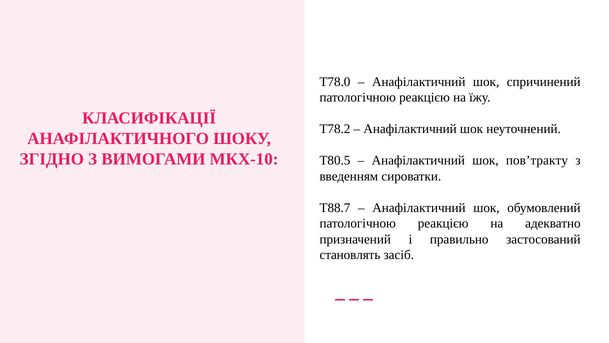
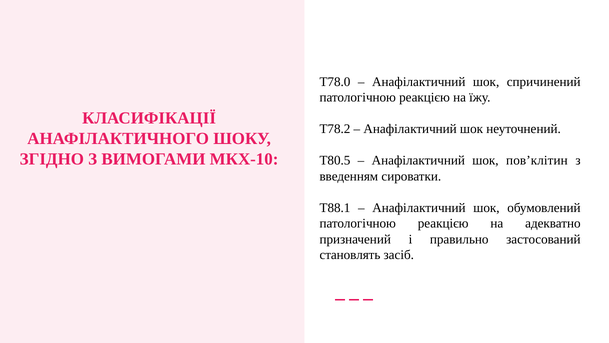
пов’тракту: пов’тракту -> пов’клітин
T88.7: T88.7 -> T88.1
